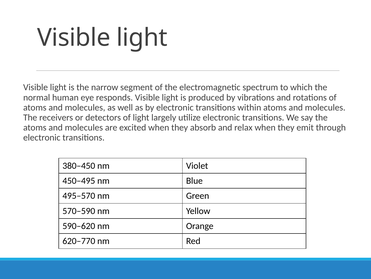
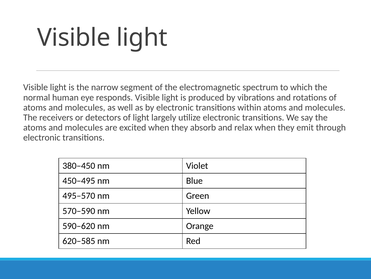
620–770: 620–770 -> 620–585
